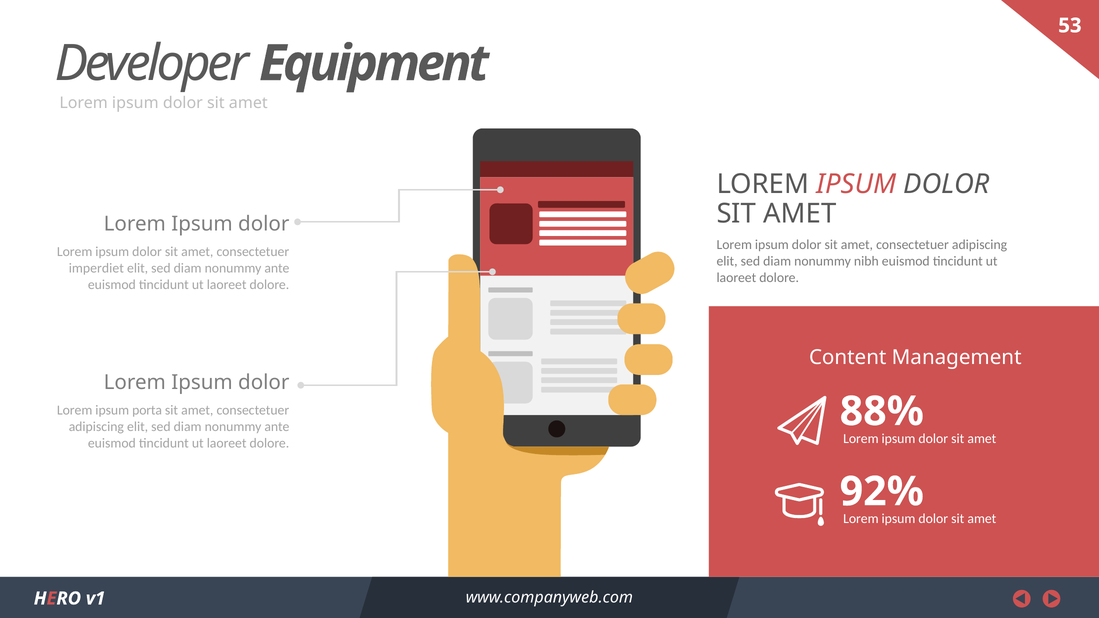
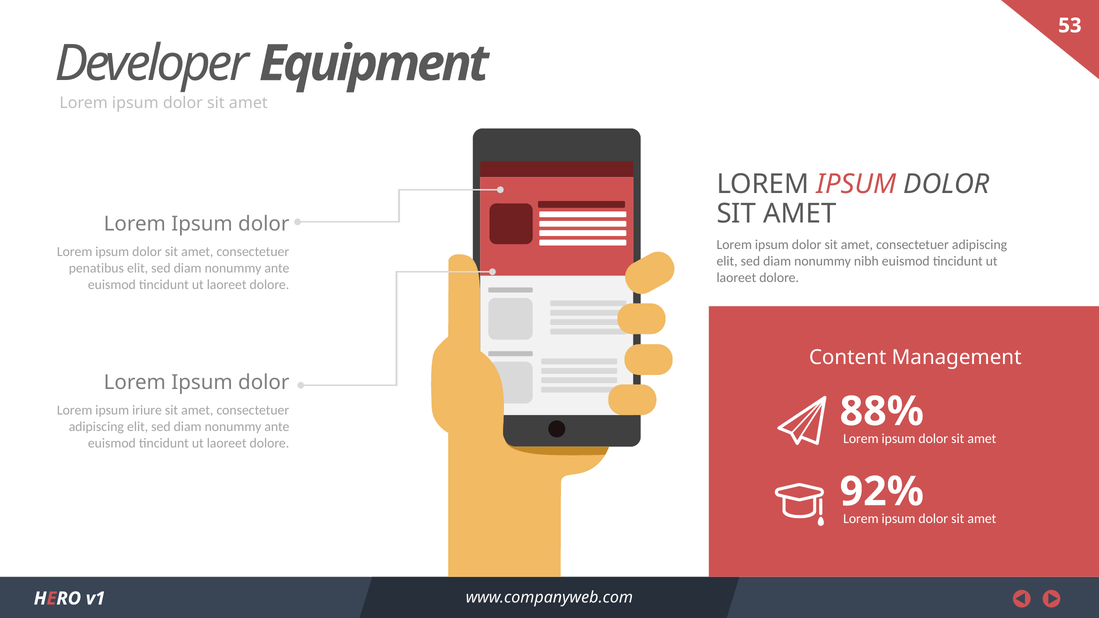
imperdiet: imperdiet -> penatibus
porta: porta -> iriure
